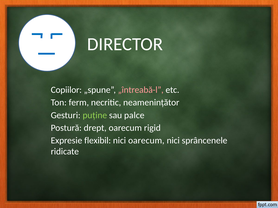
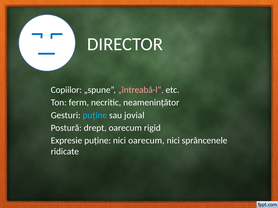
puține at (95, 115) colour: light green -> light blue
palce: palce -> jovial
Expresie flexibil: flexibil -> puține
